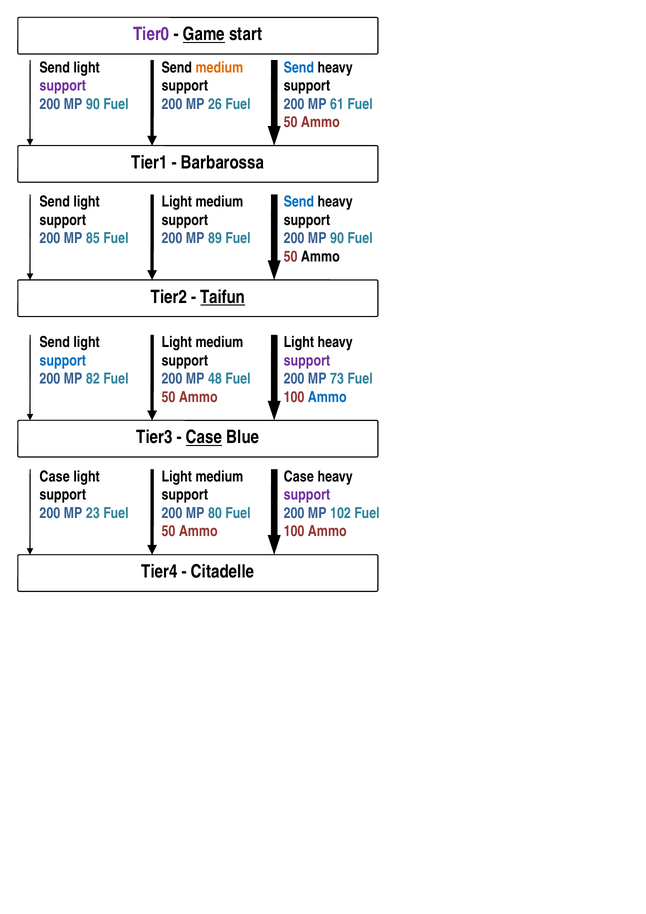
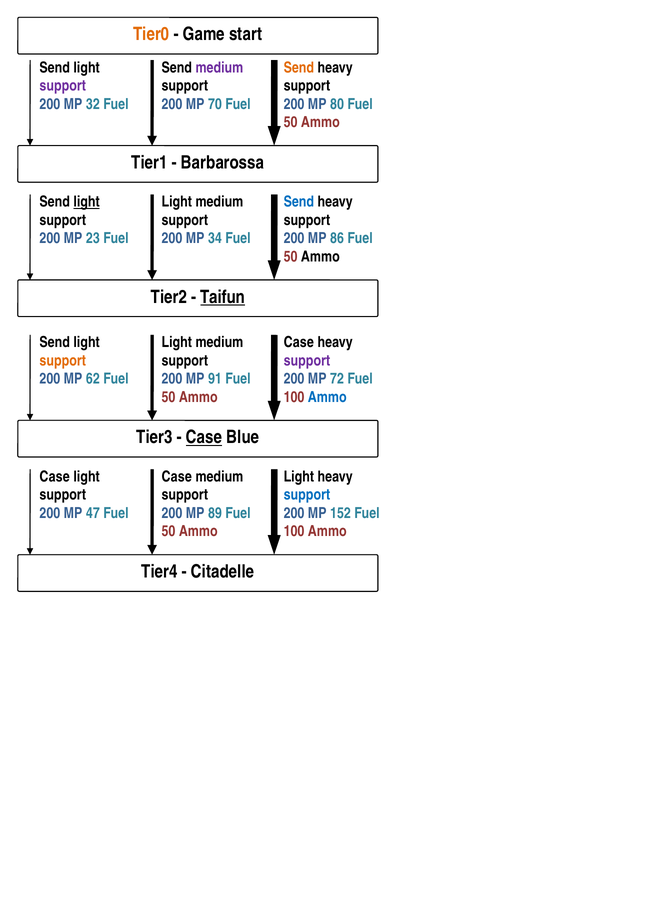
Tier0 colour: purple -> orange
Game underline: present -> none
medium at (219, 67) colour: orange -> purple
Send at (299, 67) colour: blue -> orange
90 at (93, 104): 90 -> 32
26: 26 -> 70
61: 61 -> 80
light at (87, 202) underline: none -> present
85: 85 -> 23
89: 89 -> 34
90 at (337, 238): 90 -> 86
Light at (299, 342): Light -> Case
support at (63, 360) colour: blue -> orange
82: 82 -> 62
48: 48 -> 91
73: 73 -> 72
Light at (177, 476): Light -> Case
Case at (299, 476): Case -> Light
support at (307, 495) colour: purple -> blue
23: 23 -> 47
80: 80 -> 89
102: 102 -> 152
